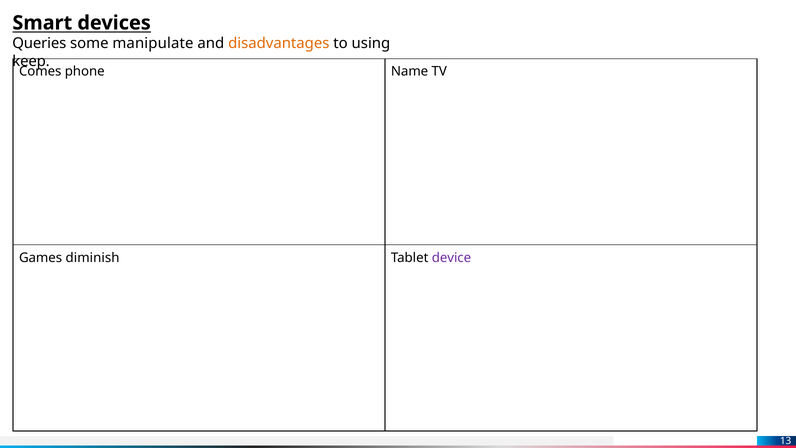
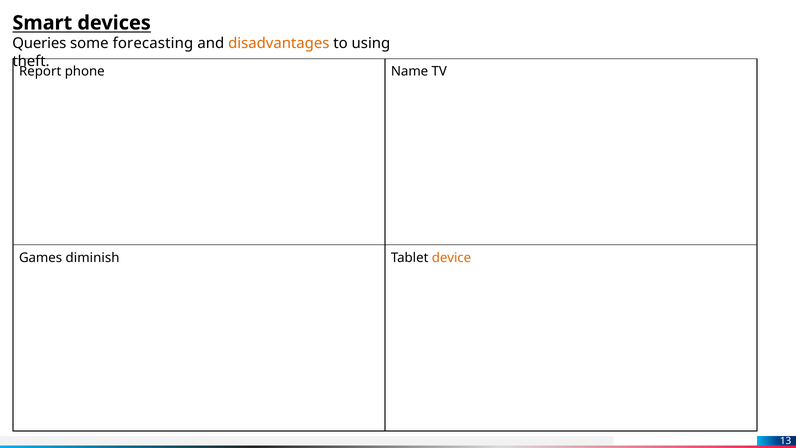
manipulate: manipulate -> forecasting
keep: keep -> theft
Comes: Comes -> Report
device colour: purple -> orange
